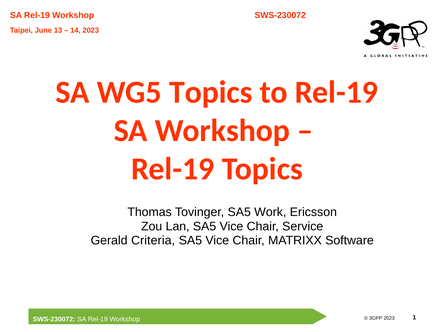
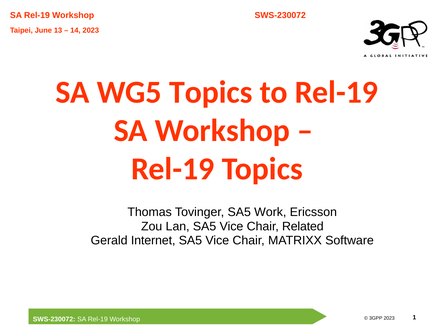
Service: Service -> Related
Criteria: Criteria -> Internet
